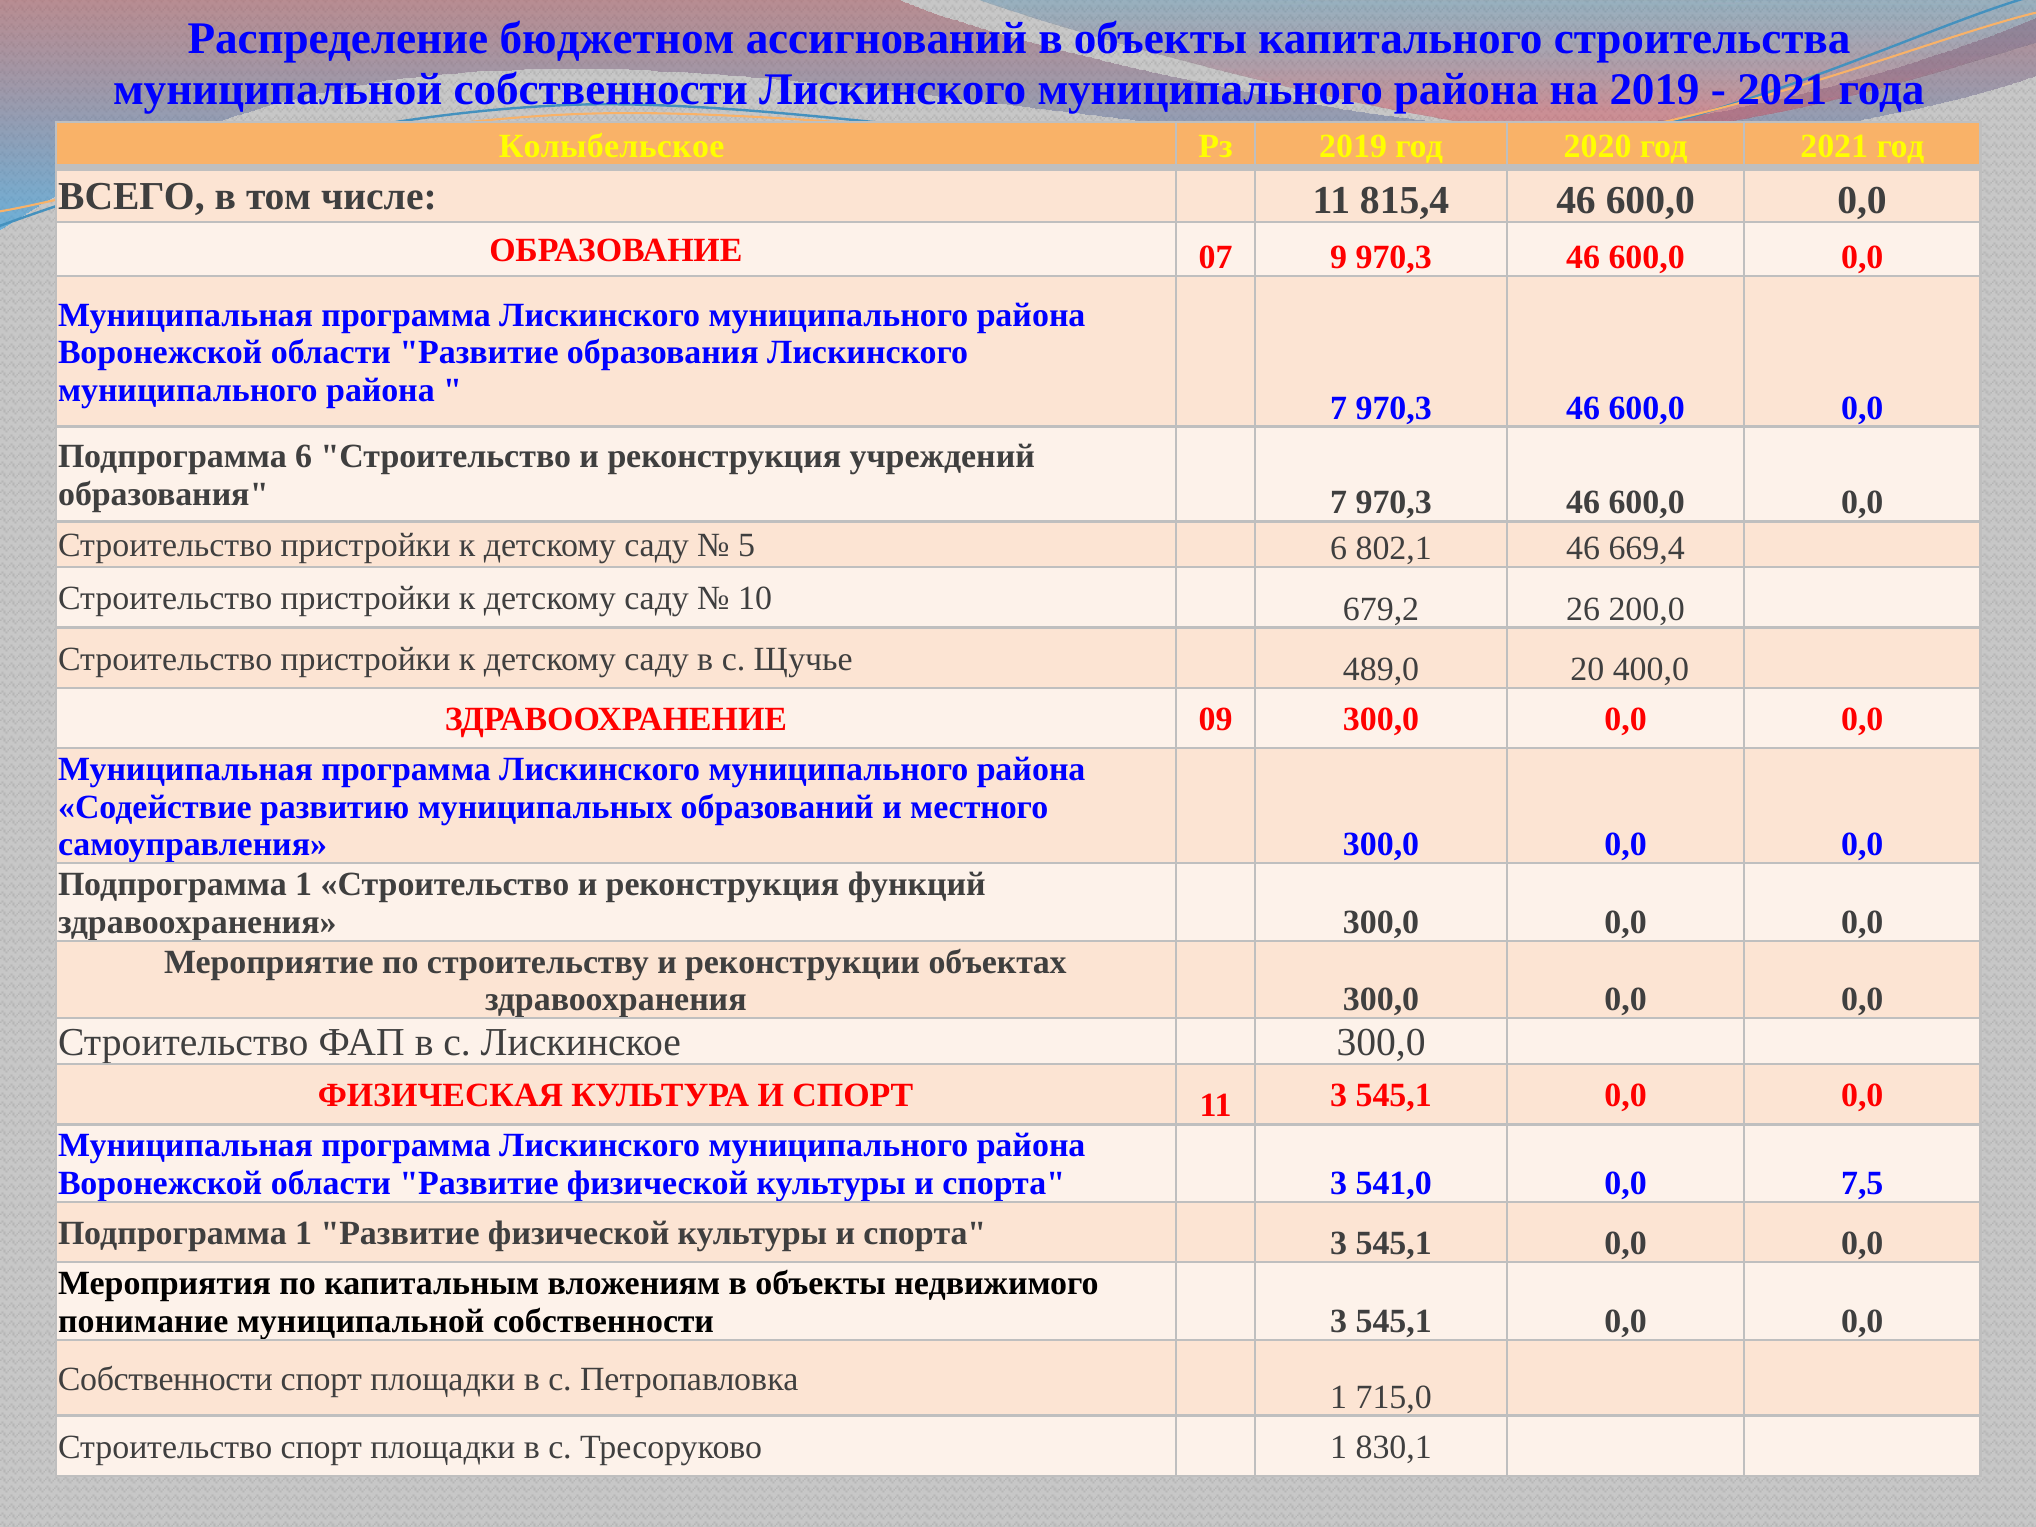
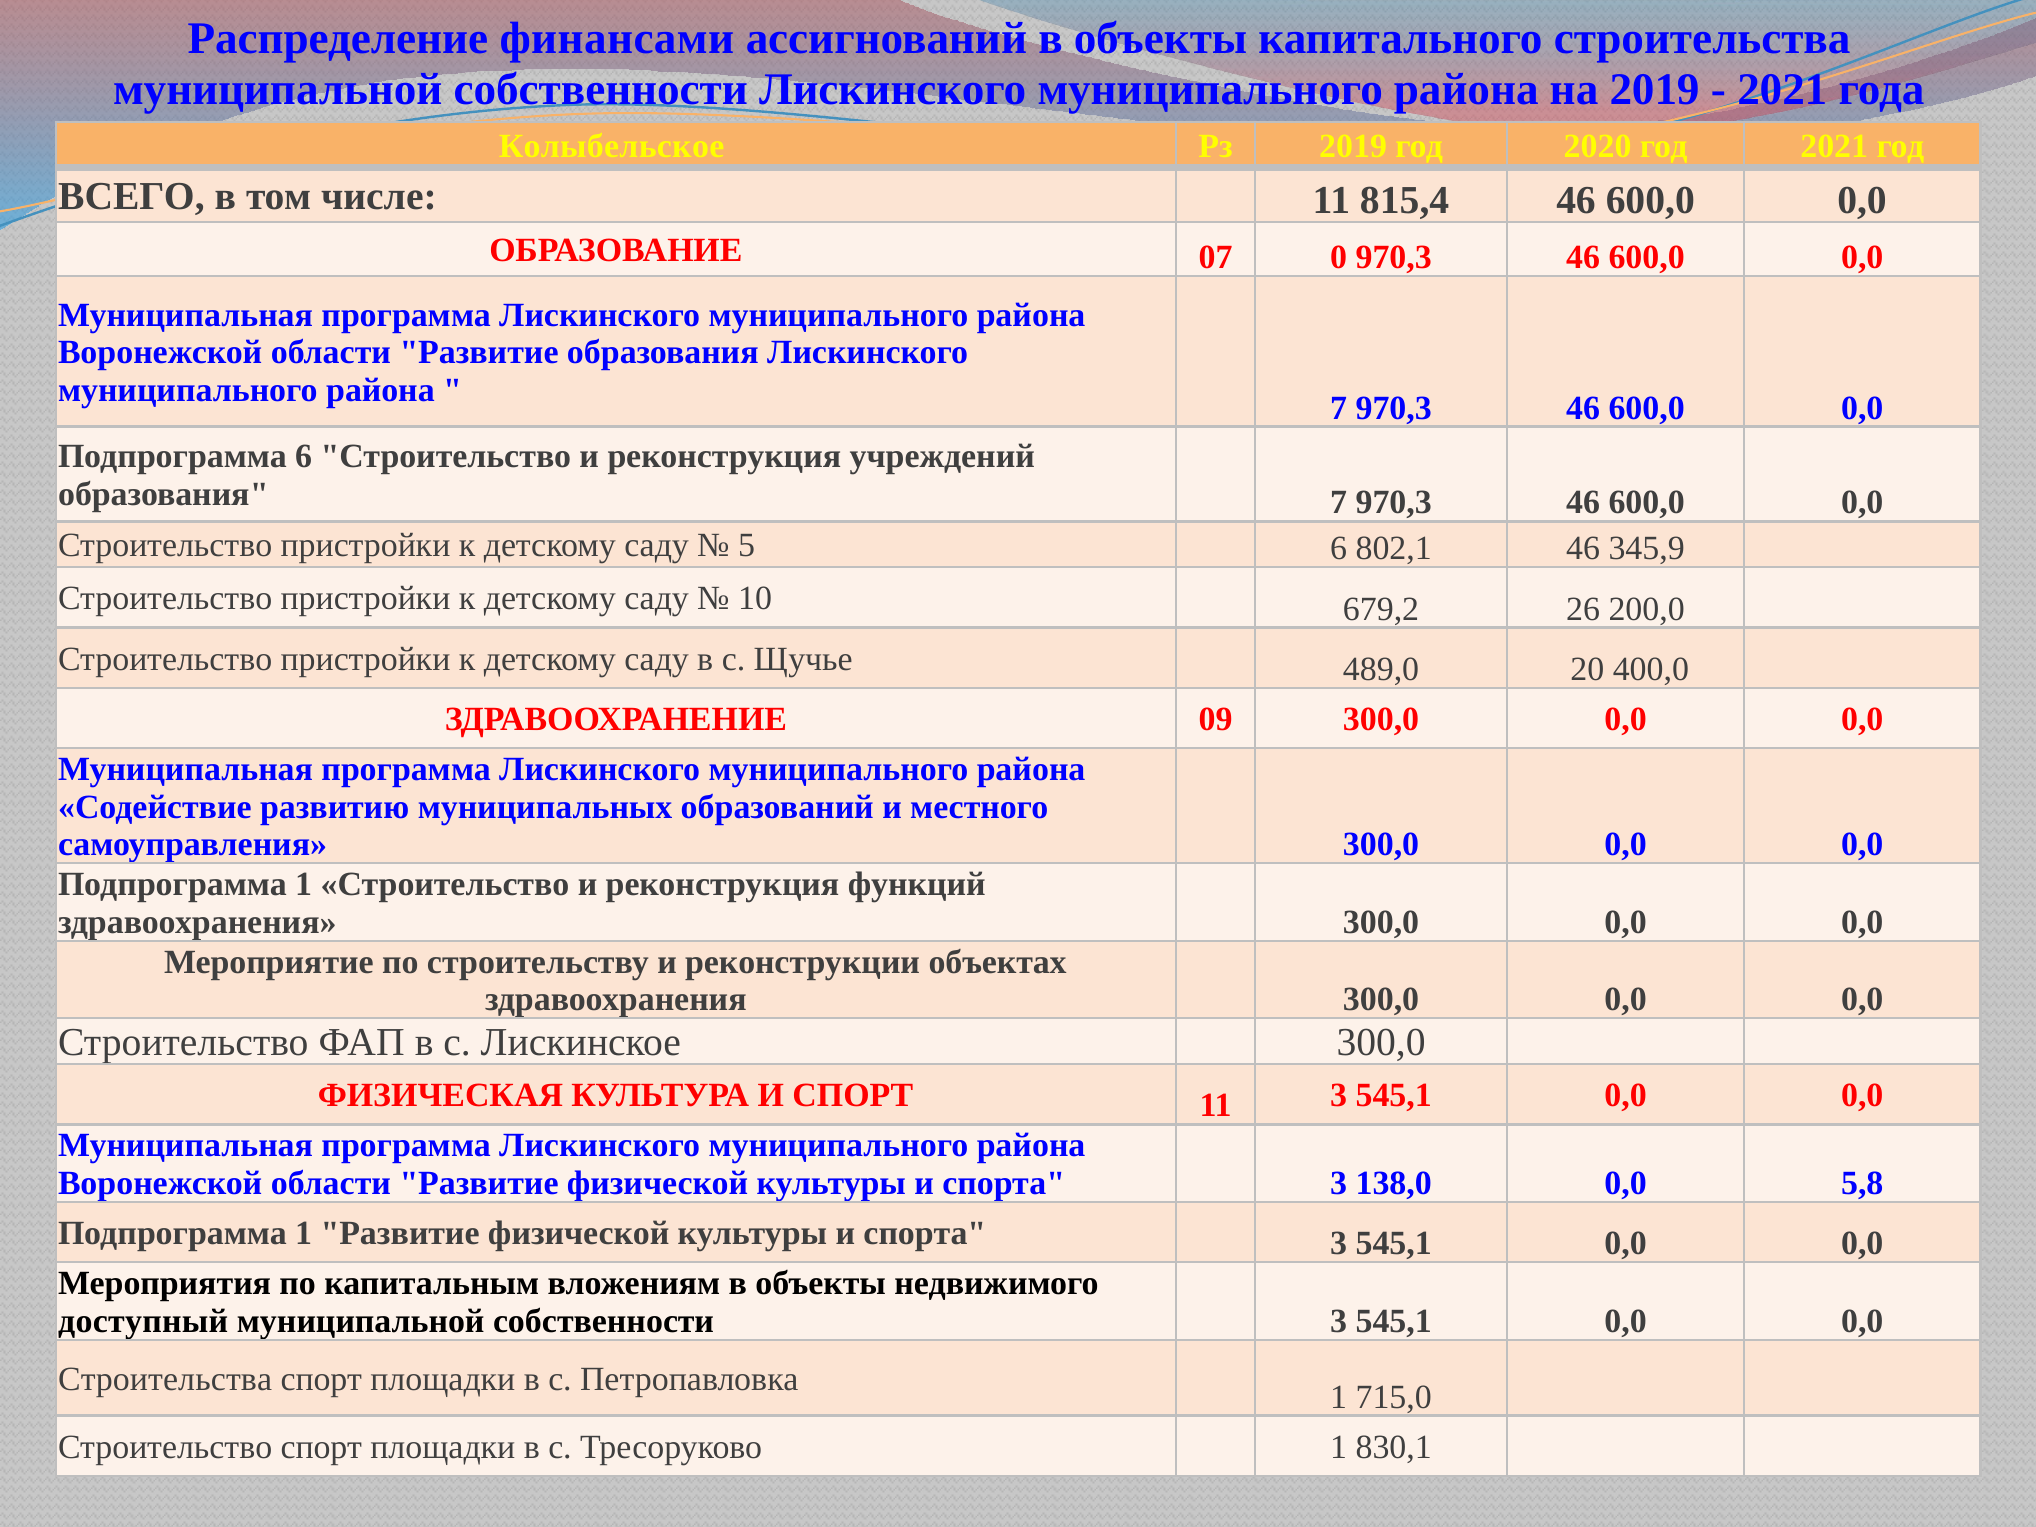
бюджетном: бюджетном -> финансами
9: 9 -> 0
669,4: 669,4 -> 345,9
541,0: 541,0 -> 138,0
7,5: 7,5 -> 5,8
понимание: понимание -> доступный
Собственности at (165, 1379): Собственности -> Строительства
